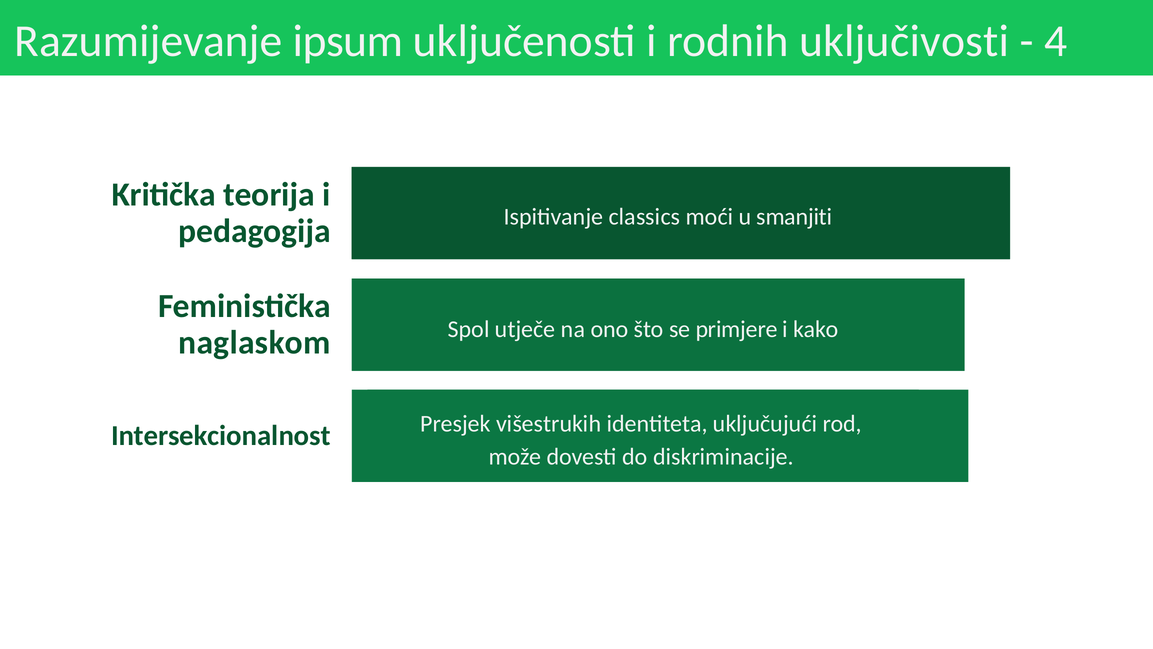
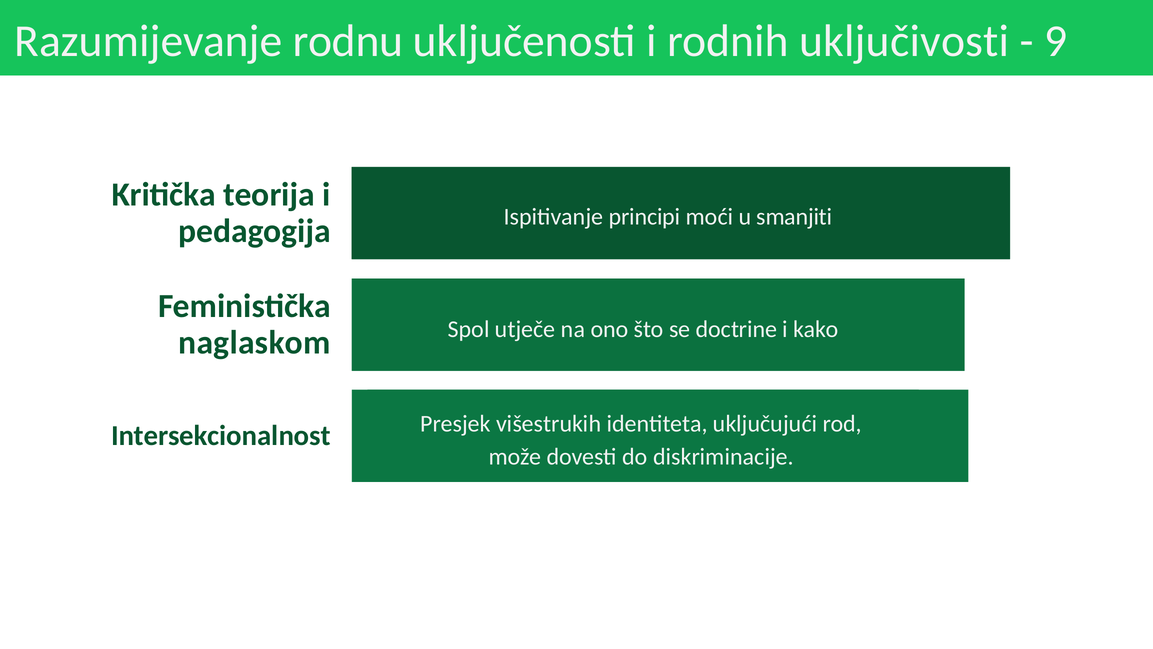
Razumijevanje ipsum: ipsum -> rodnu
4: 4 -> 9
classics: classics -> principi
primjere: primjere -> doctrine
